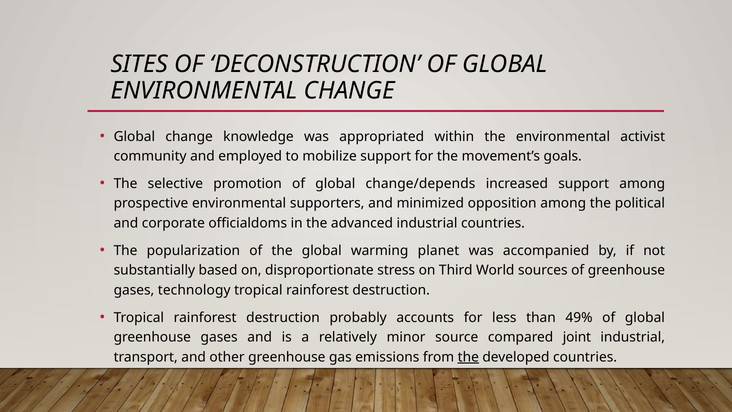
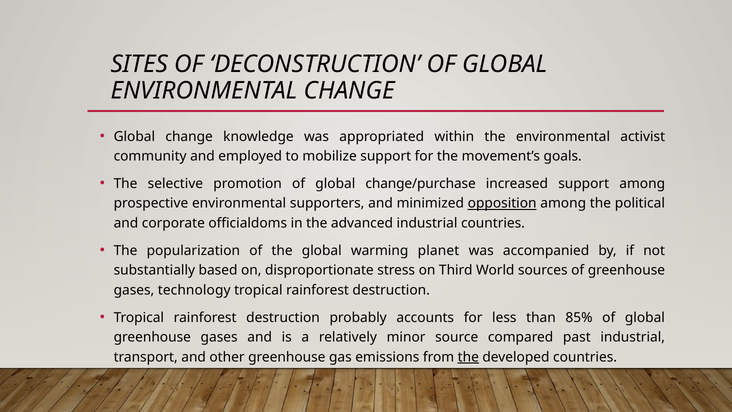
change/depends: change/depends -> change/purchase
opposition underline: none -> present
49%: 49% -> 85%
joint: joint -> past
